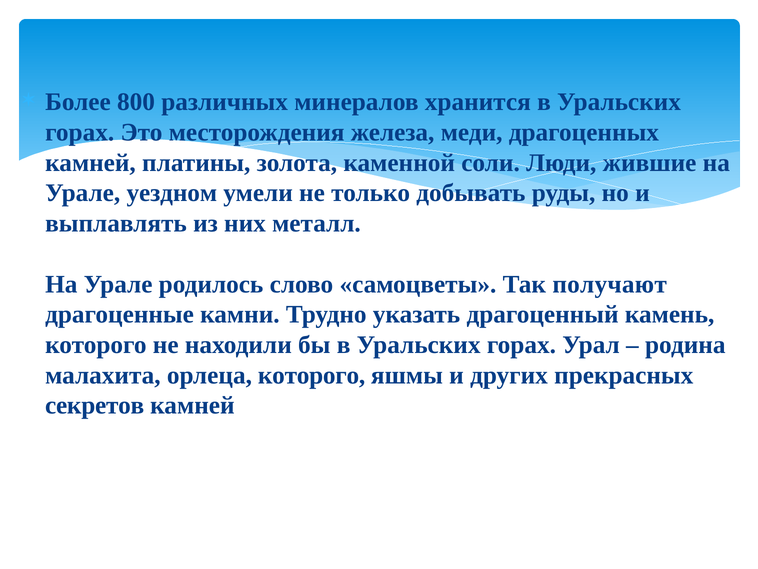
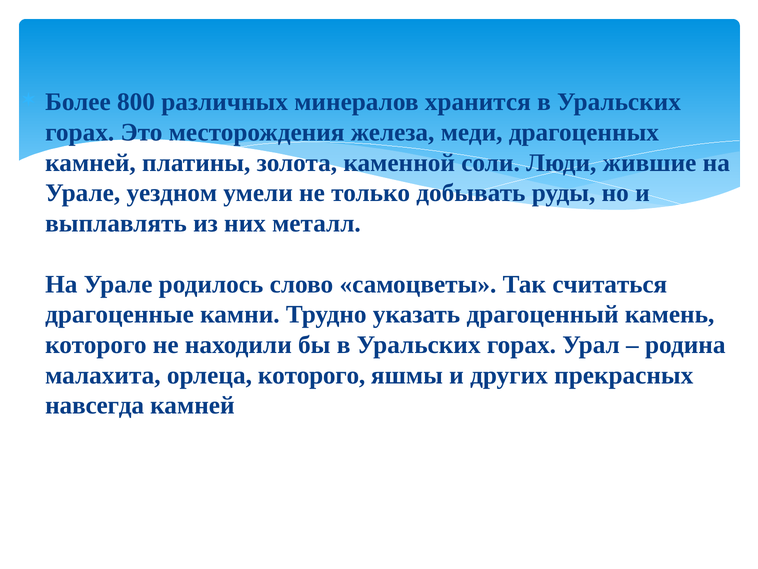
получают: получают -> считаться
секретов: секретов -> навсегда
